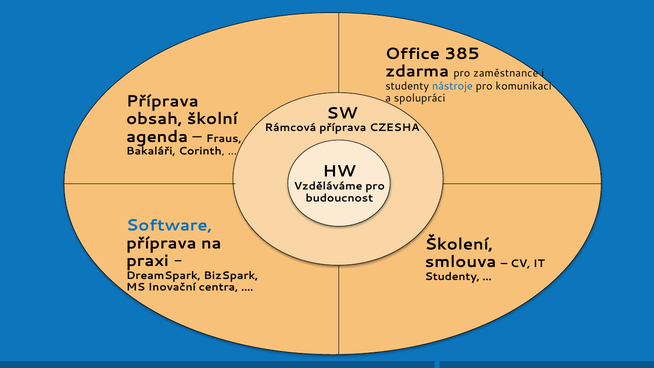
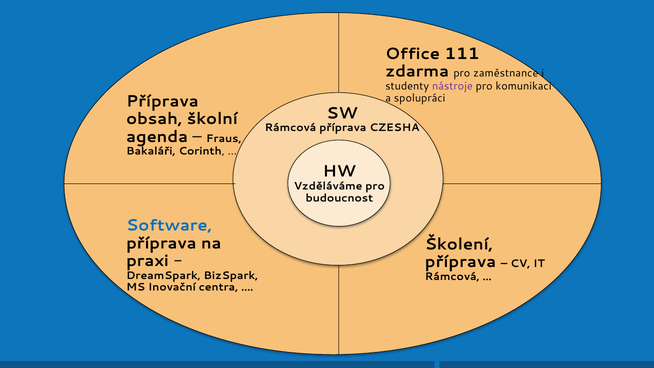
385: 385 -> 111
nástroje colour: blue -> purple
smlouva at (461, 262): smlouva -> příprava
Studenty at (452, 277): Studenty -> Rámcová
